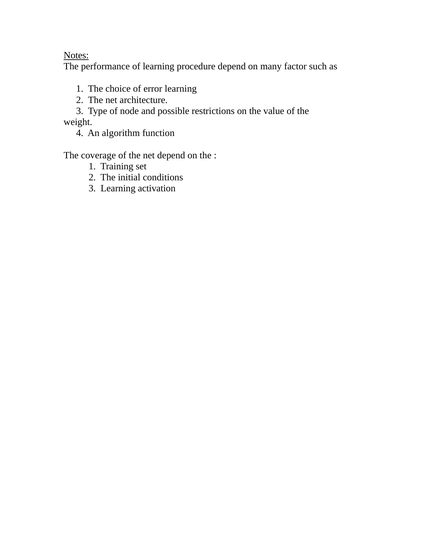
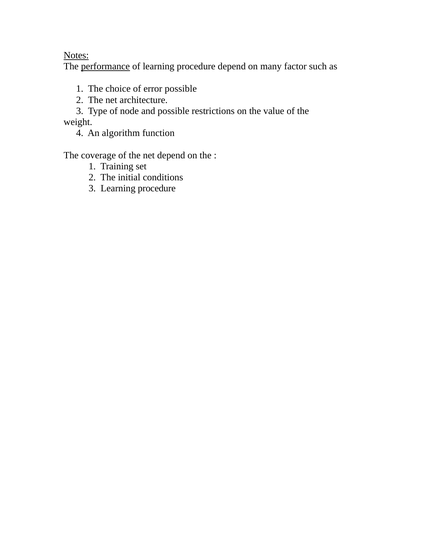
performance underline: none -> present
error learning: learning -> possible
3 Learning activation: activation -> procedure
